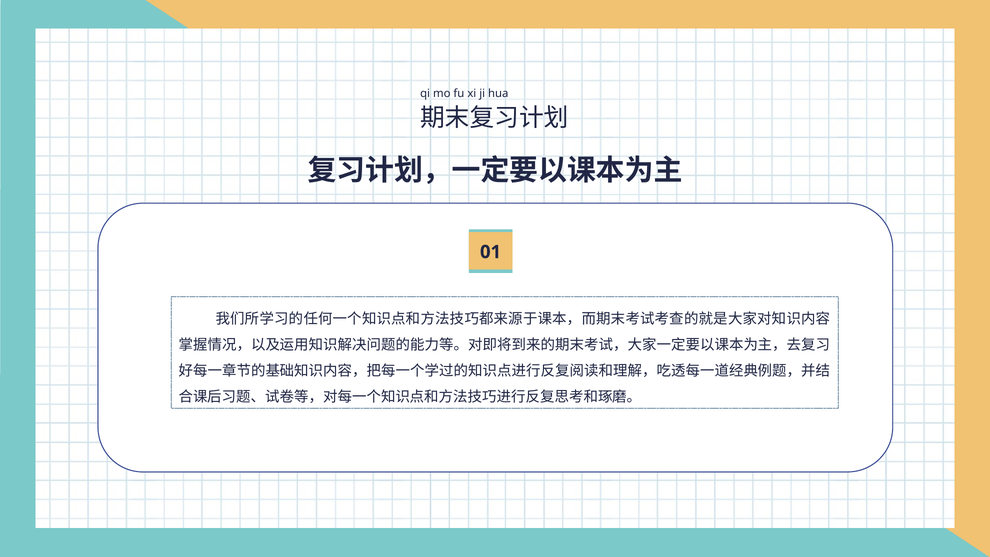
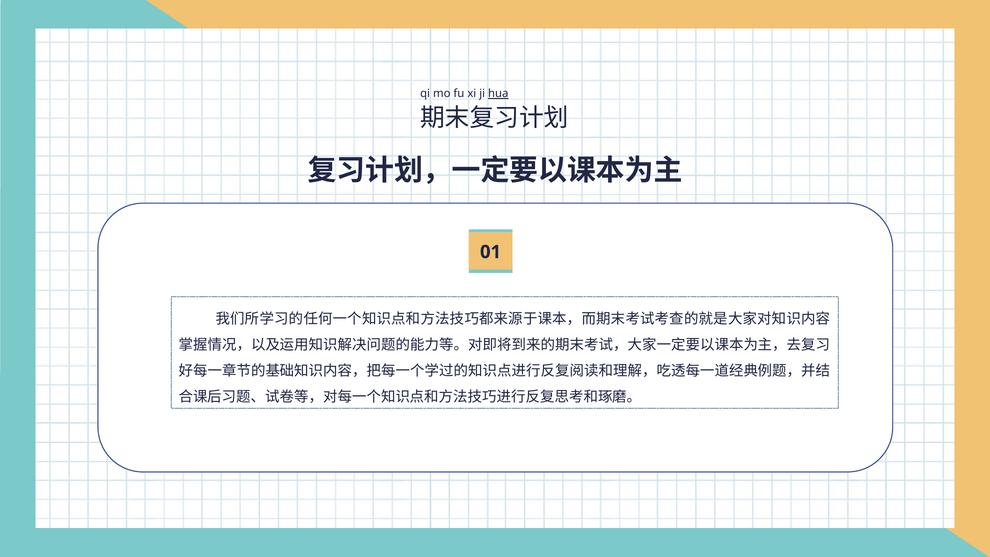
hua underline: none -> present
